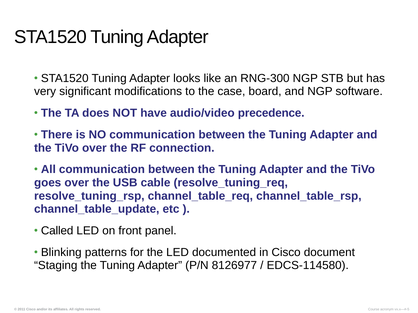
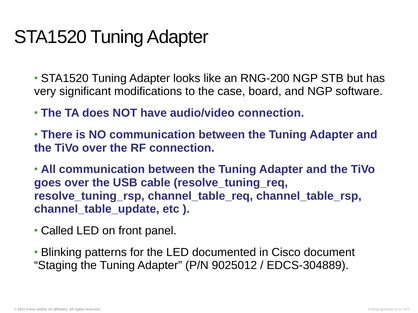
RNG-300: RNG-300 -> RNG-200
audio/video precedence: precedence -> connection
8126977: 8126977 -> 9025012
EDCS-114580: EDCS-114580 -> EDCS-304889
